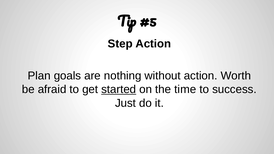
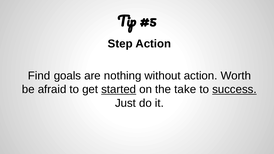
Plan: Plan -> Find
time: time -> take
success underline: none -> present
